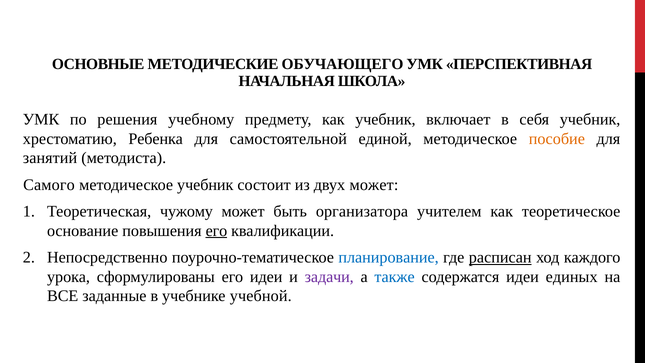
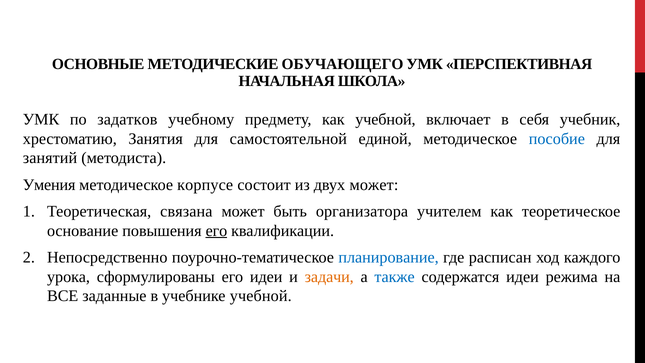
решения: решения -> задатков
как учебник: учебник -> учебной
Ребенка: Ребенка -> Занятия
пособие colour: orange -> blue
Самого: Самого -> Умения
методическое учебник: учебник -> корпусе
чужому: чужому -> связана
расписан underline: present -> none
задачи colour: purple -> orange
единых: единых -> режима
